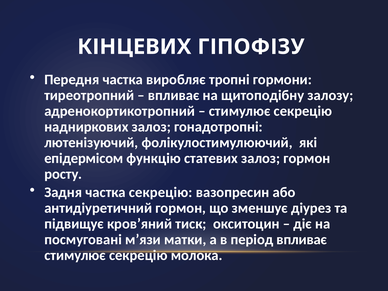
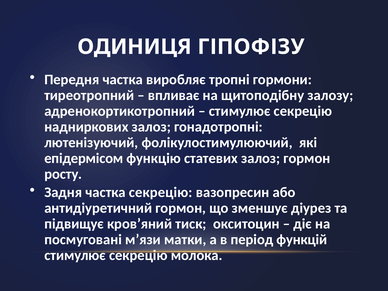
КІНЦЕВИХ: КІНЦЕВИХ -> ОДИНИЦЯ
період впливає: впливає -> функцій
